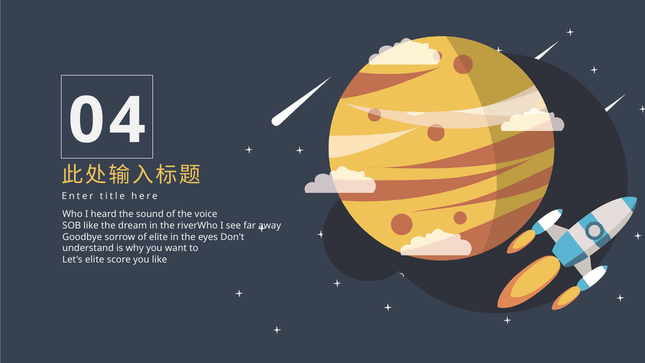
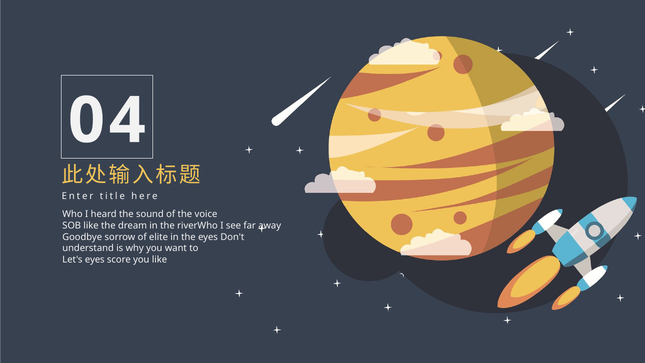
Let's elite: elite -> eyes
